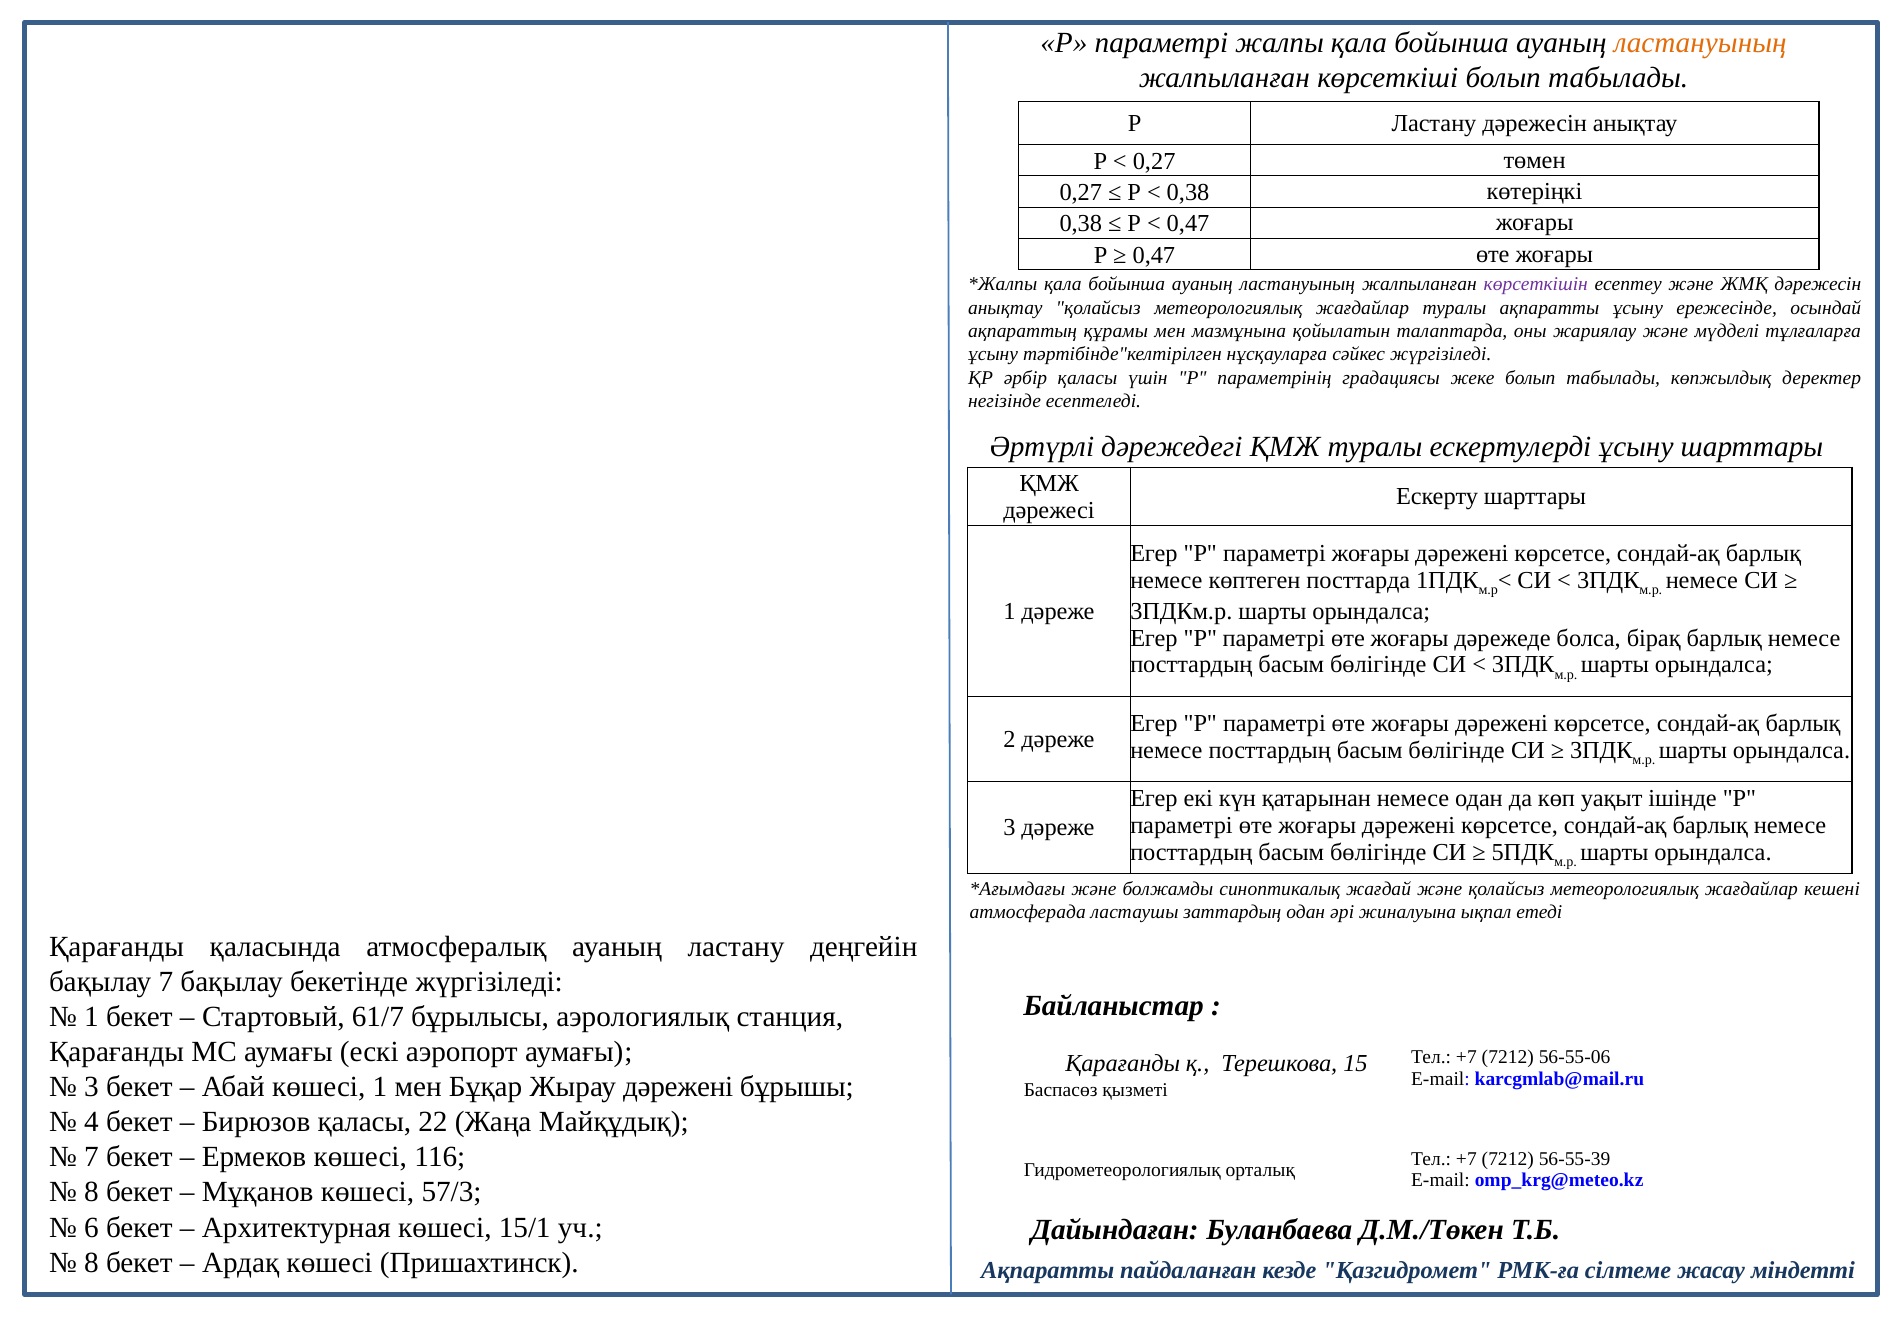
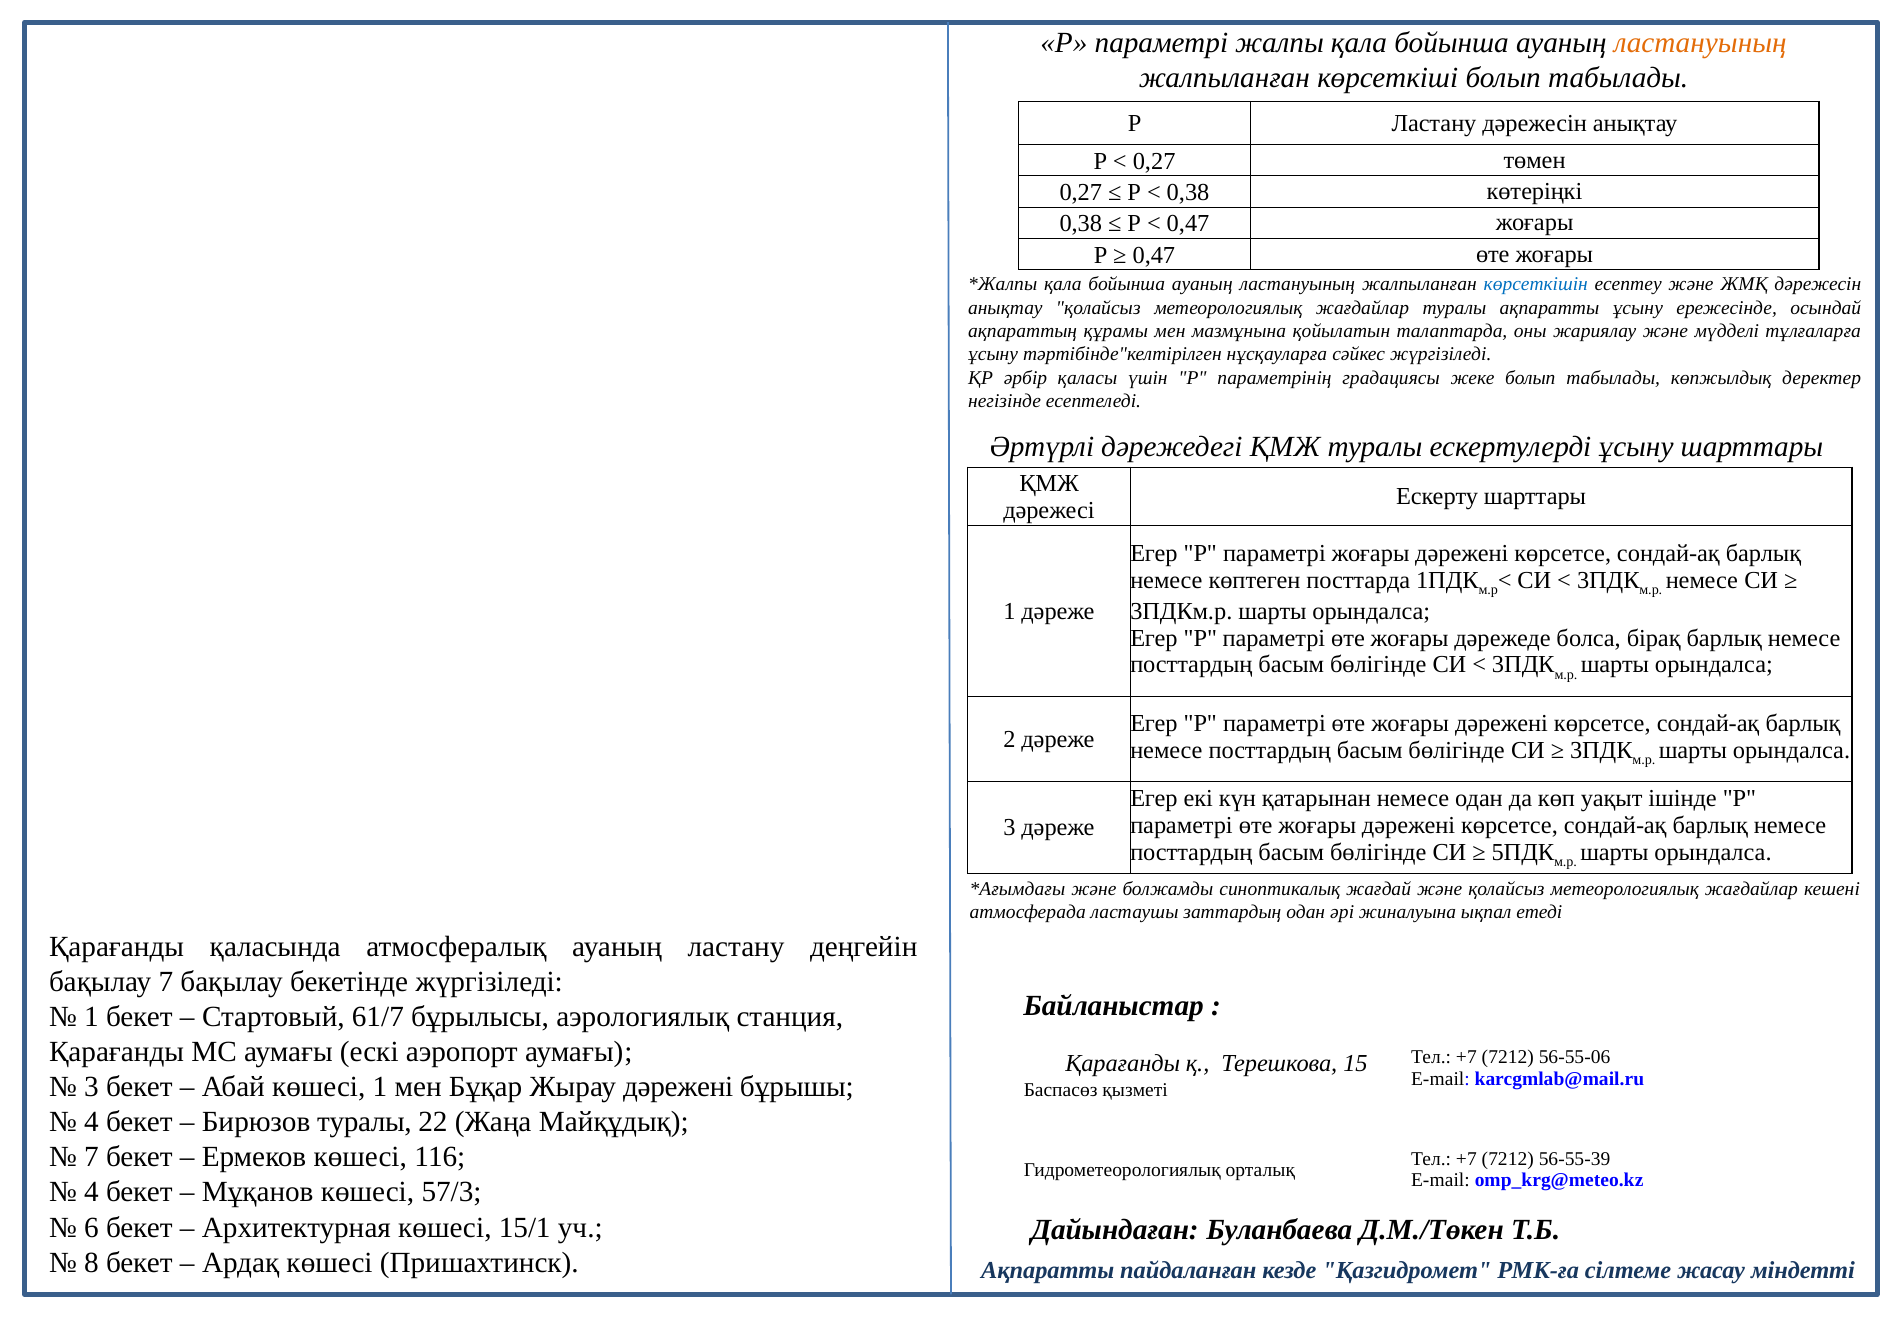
көрсеткішін colour: purple -> blue
Бирюзов қаласы: қаласы -> туралы
8 at (91, 1192): 8 -> 4
